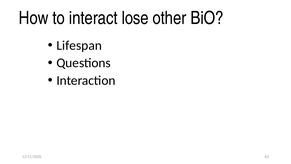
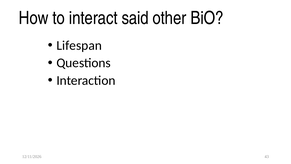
lose: lose -> said
